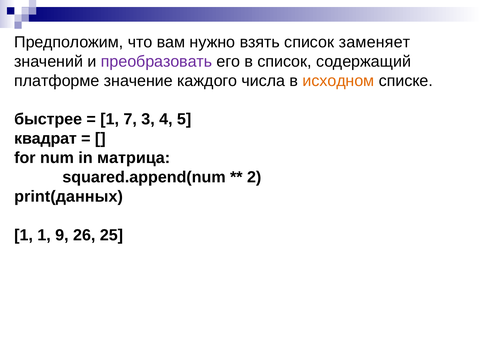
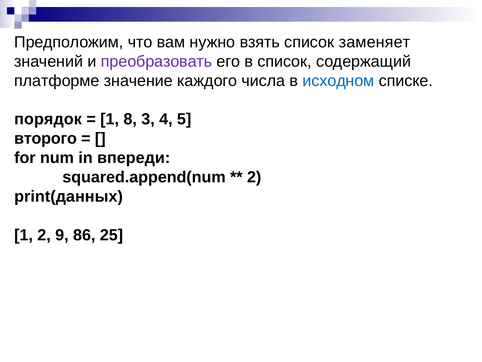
исходном colour: orange -> blue
быстрее: быстрее -> порядок
7: 7 -> 8
квадрат: квадрат -> второго
матрица: матрица -> впереди
1 1: 1 -> 2
26: 26 -> 86
